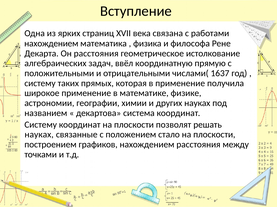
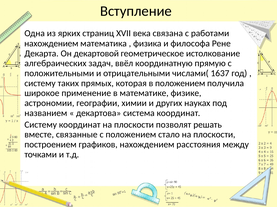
Он расстояния: расстояния -> декартовой
в применение: применение -> положением
науках at (39, 135): науках -> вместе
